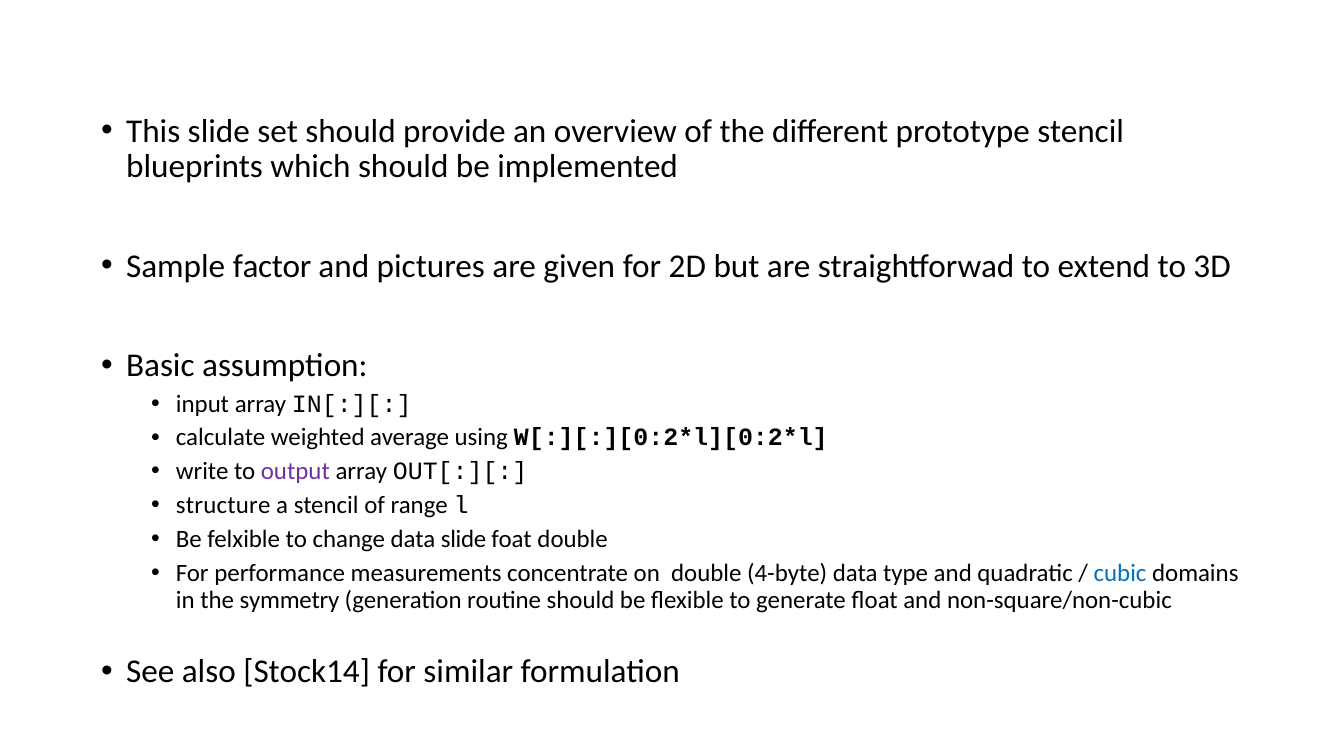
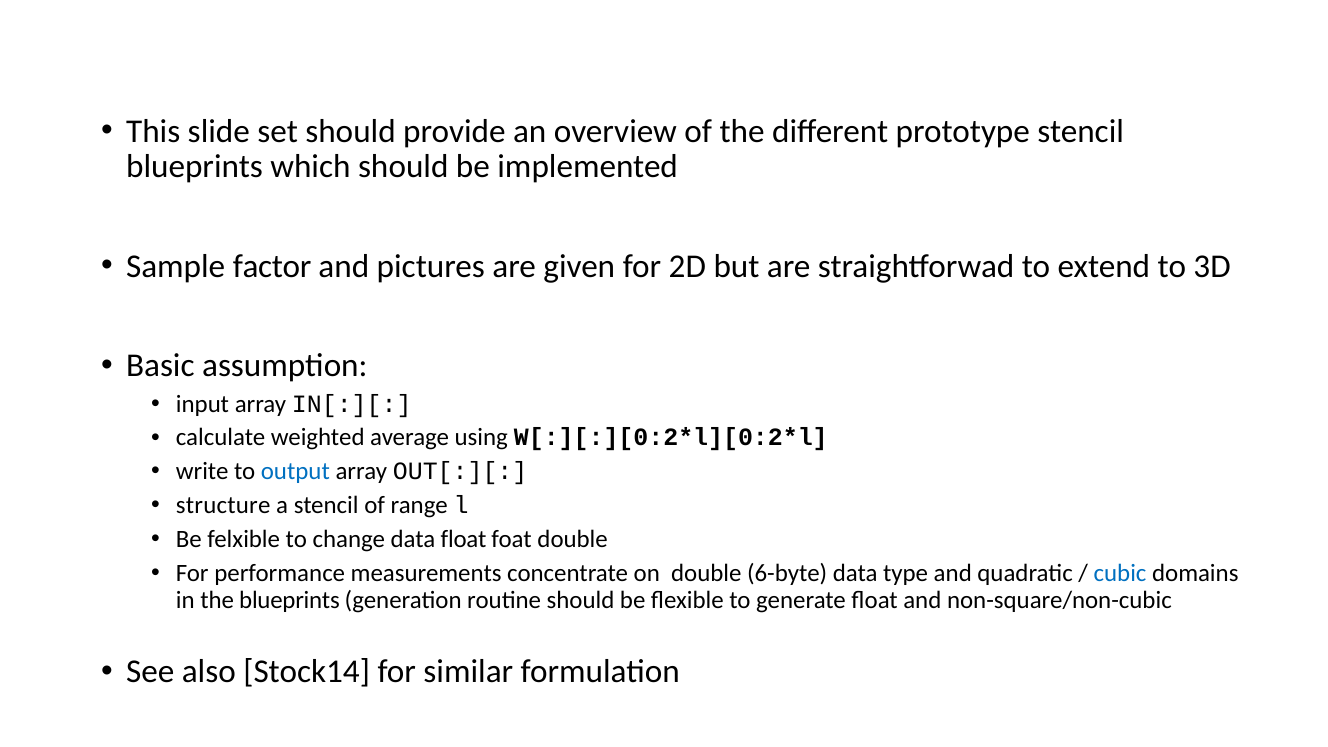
output colour: purple -> blue
data slide: slide -> float
4-byte: 4-byte -> 6-byte
the symmetry: symmetry -> blueprints
